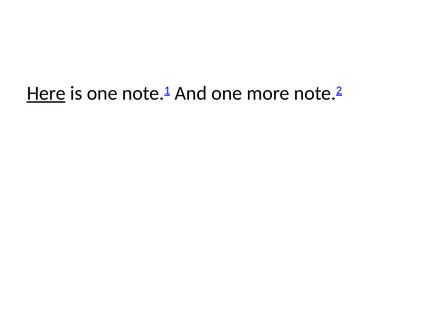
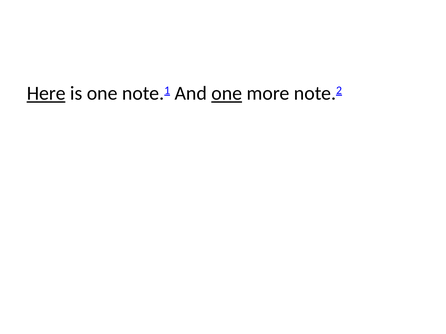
one at (227, 94) underline: none -> present
